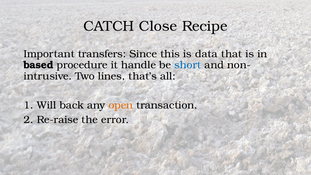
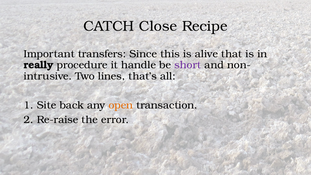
data: data -> alive
based: based -> really
short colour: blue -> purple
Will: Will -> Site
